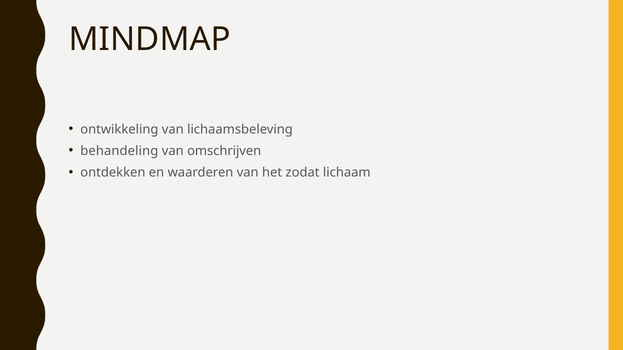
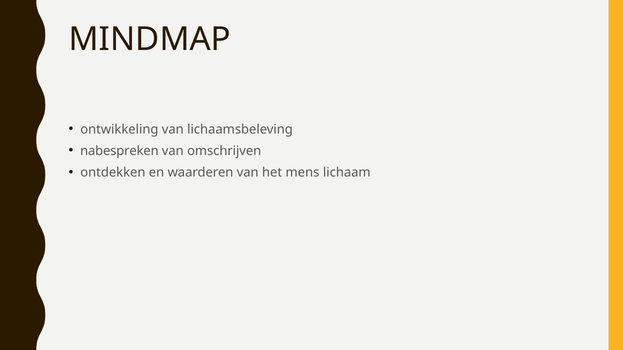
behandeling: behandeling -> nabespreken
zodat: zodat -> mens
